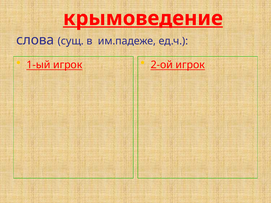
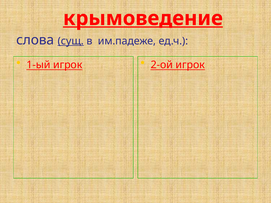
сущ underline: none -> present
